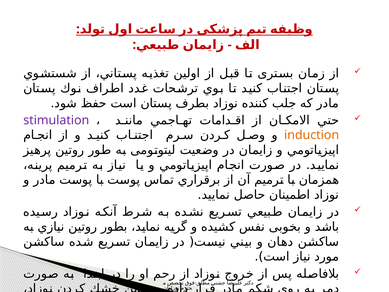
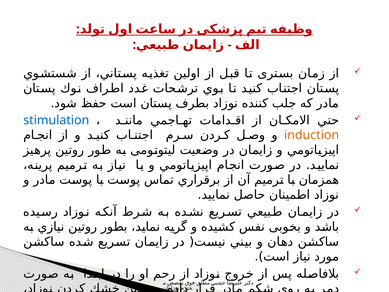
stimulation colour: purple -> blue
